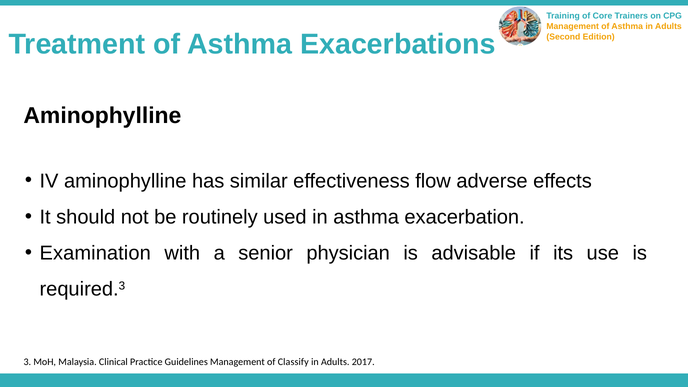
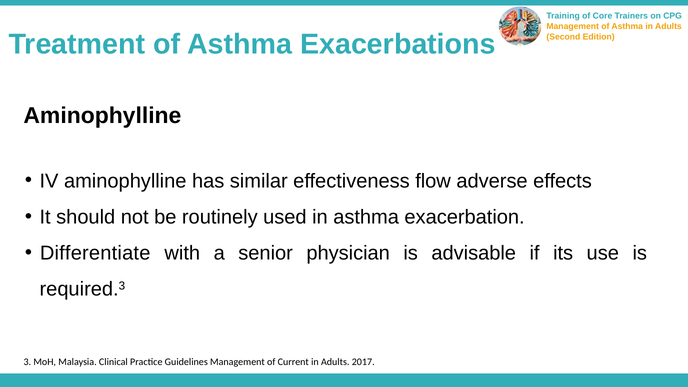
Examination: Examination -> Differentiate
Classify: Classify -> Current
